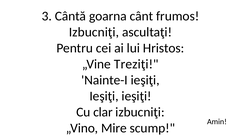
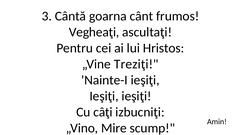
Izbucniţi at (94, 32): Izbucniţi -> Vegheaţi
clar: clar -> câţi
